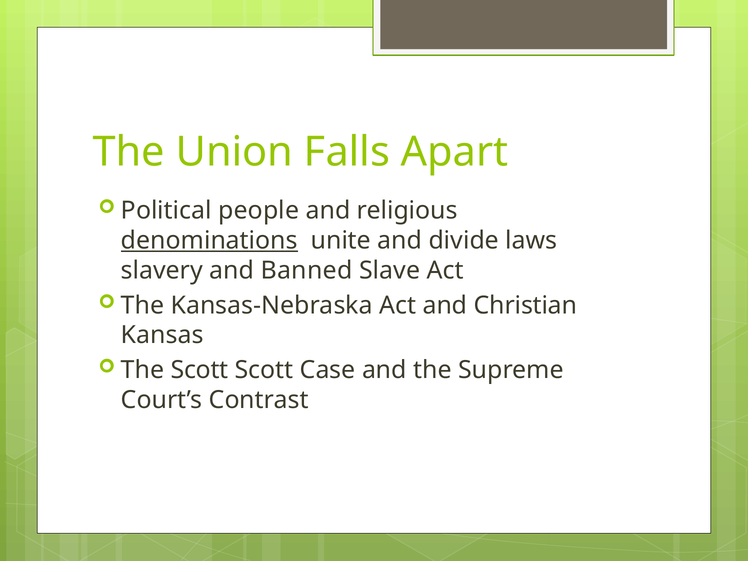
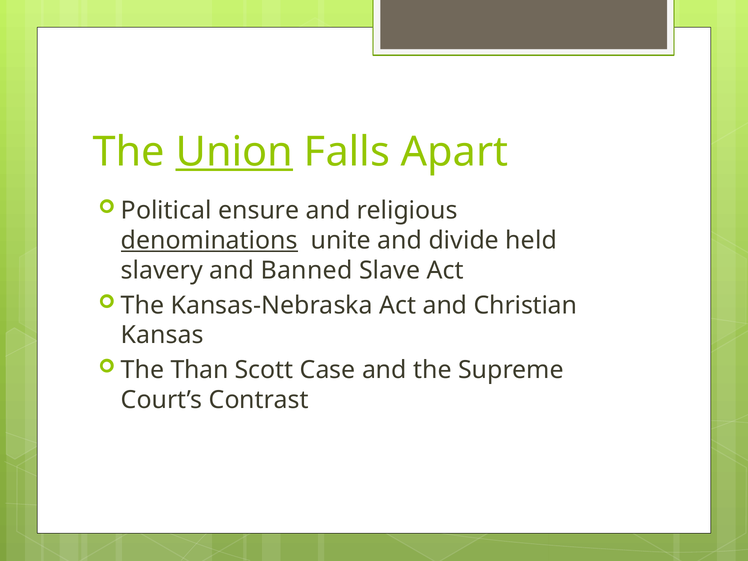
Union underline: none -> present
people: people -> ensure
laws: laws -> held
The Scott: Scott -> Than
